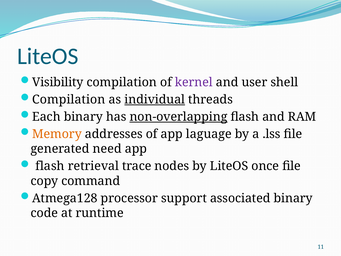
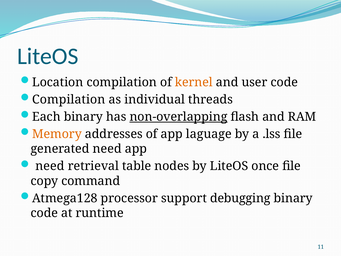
Visibility: Visibility -> Location
kernel colour: purple -> orange
user shell: shell -> code
individual underline: present -> none
flash at (50, 166): flash -> need
trace: trace -> table
associated: associated -> debugging
